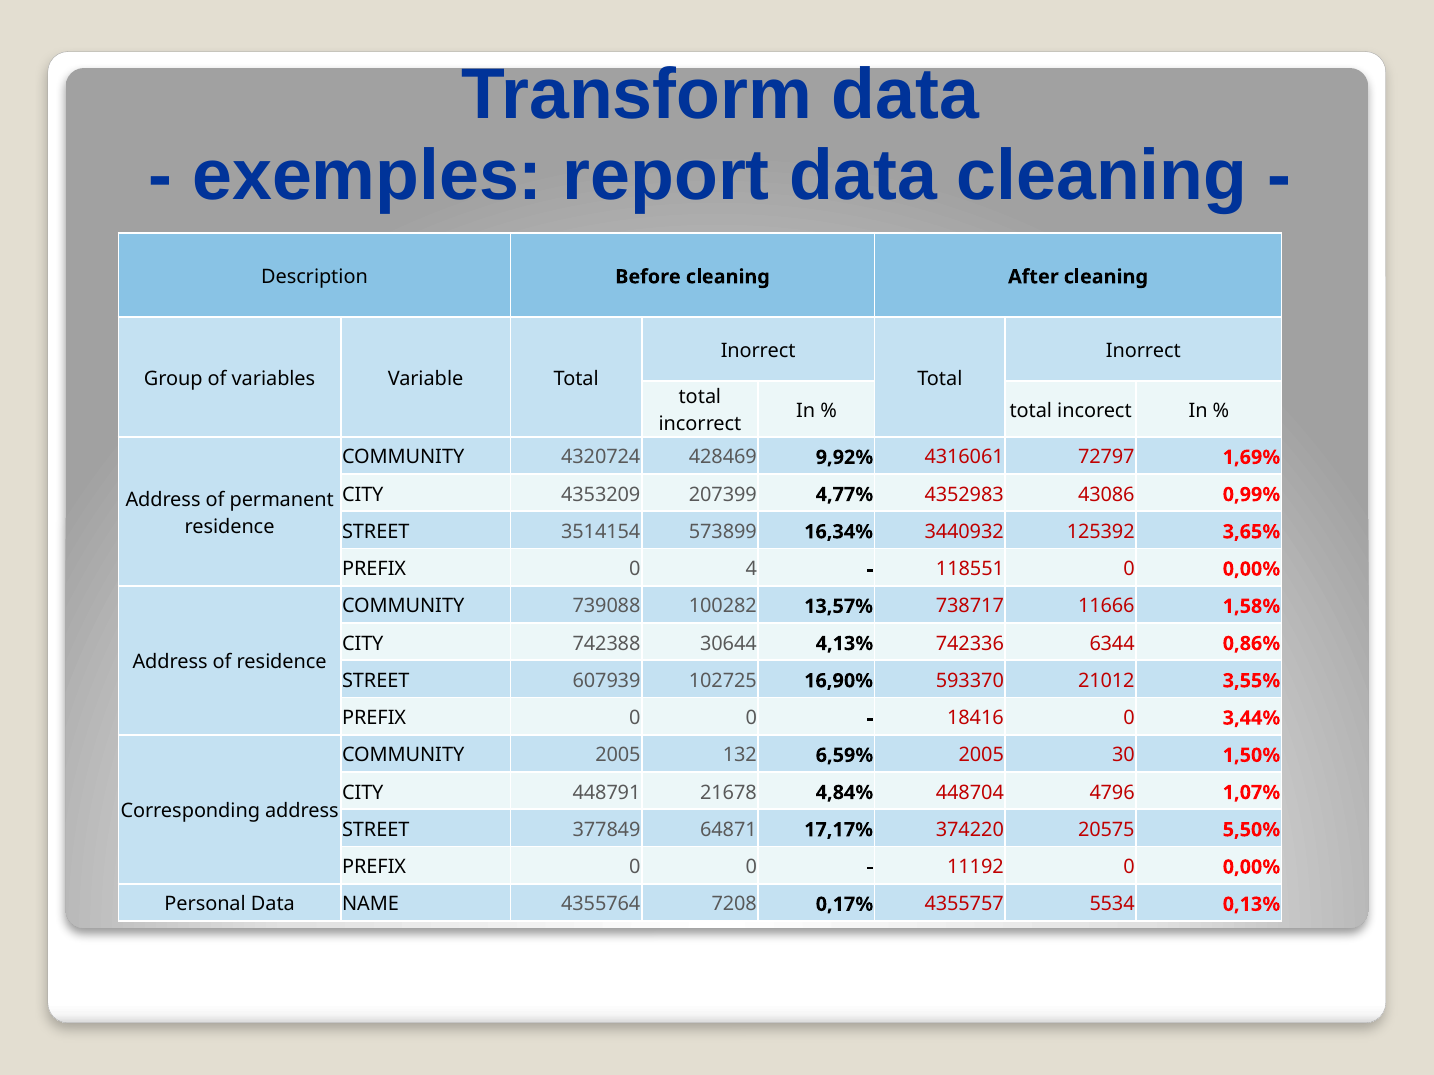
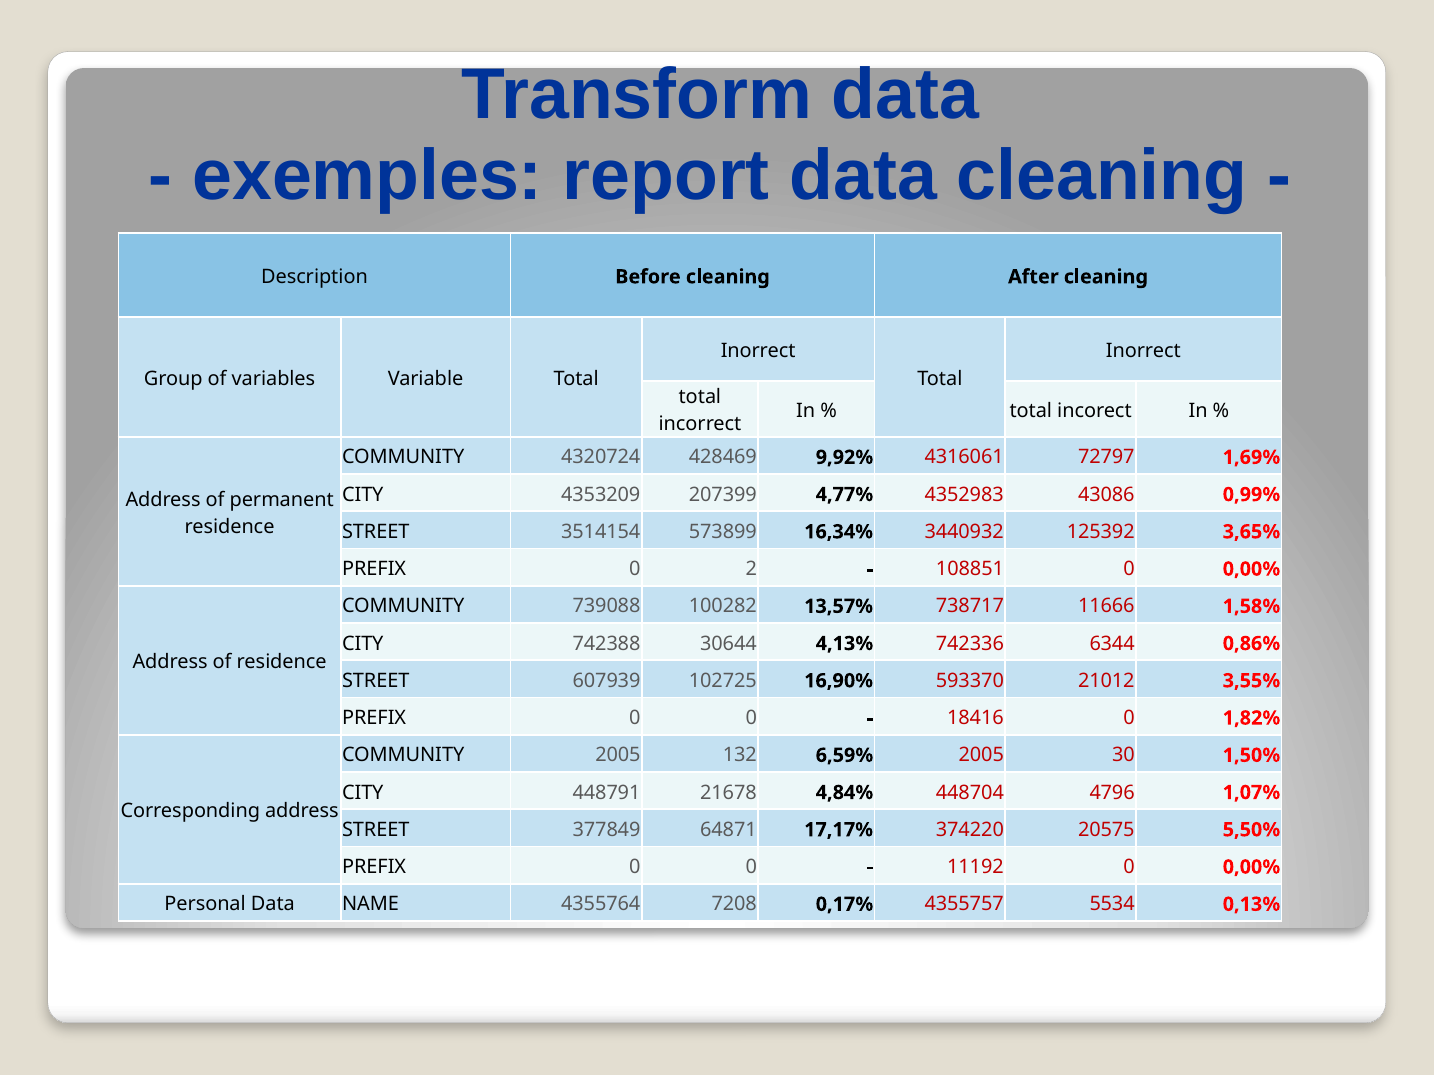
4: 4 -> 2
118551: 118551 -> 108851
3,44%: 3,44% -> 1,82%
